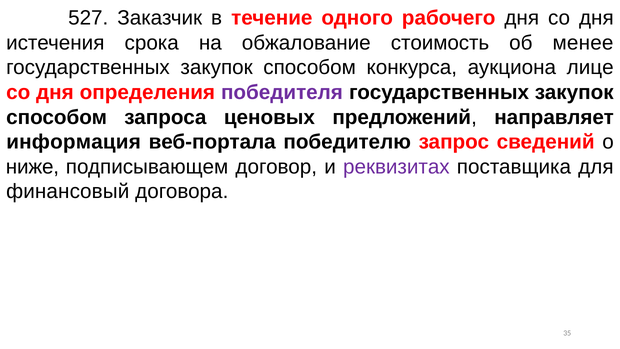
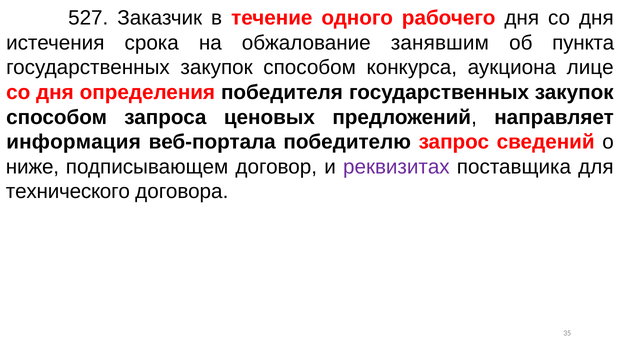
стоимость: стоимость -> занявшим
менее: менее -> пункта
победителя colour: purple -> black
финансовый: финансовый -> технического
